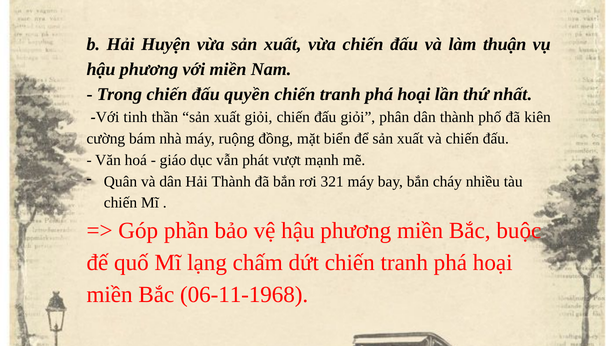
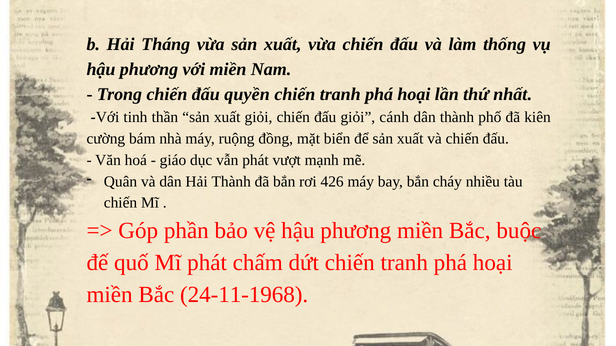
Huyện: Huyện -> Tháng
thuận: thuận -> thống
phân: phân -> cánh
321: 321 -> 426
Mĩ lạng: lạng -> phát
06-11-1968: 06-11-1968 -> 24-11-1968
